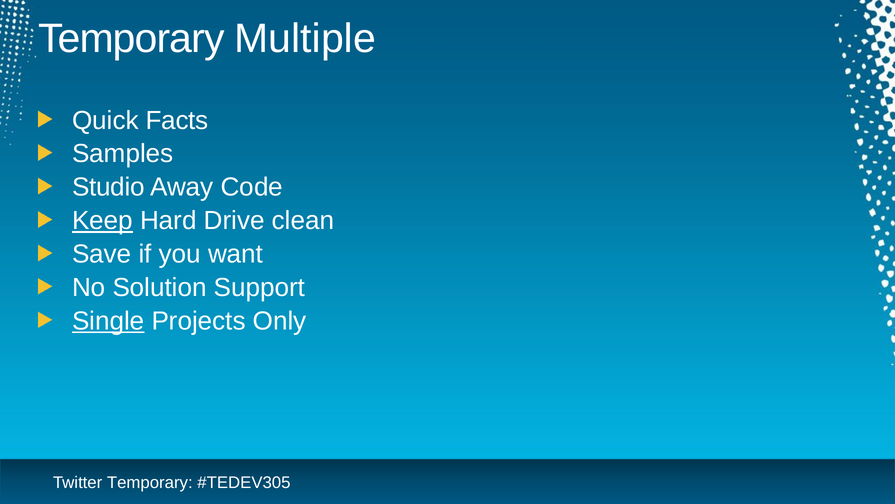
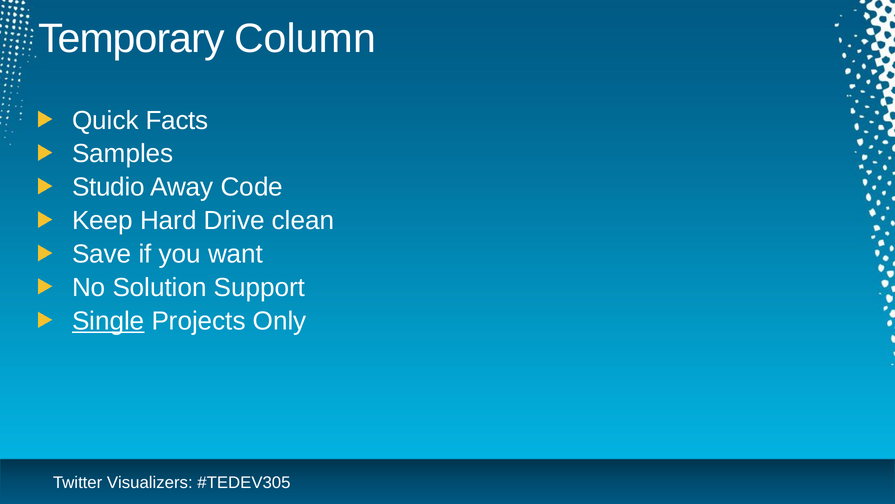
Multiple: Multiple -> Column
Keep underline: present -> none
Twitter Temporary: Temporary -> Visualizers
